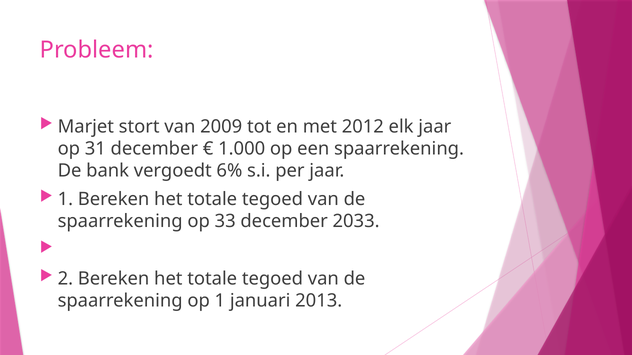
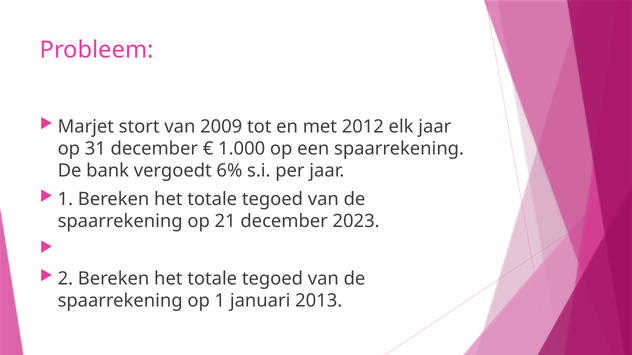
33: 33 -> 21
2033: 2033 -> 2023
